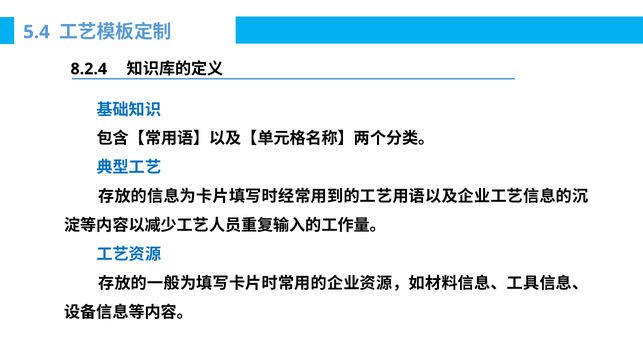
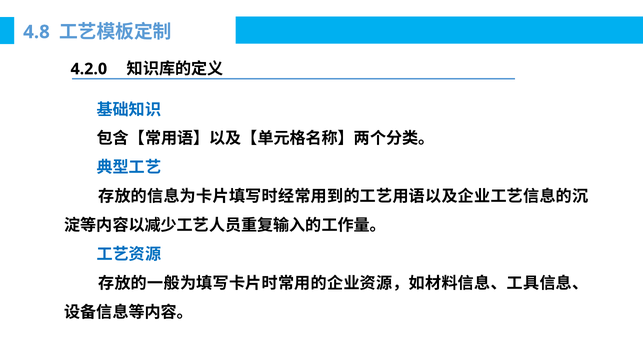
5.4: 5.4 -> 4.8
8.2.4: 8.2.4 -> 4.2.0
